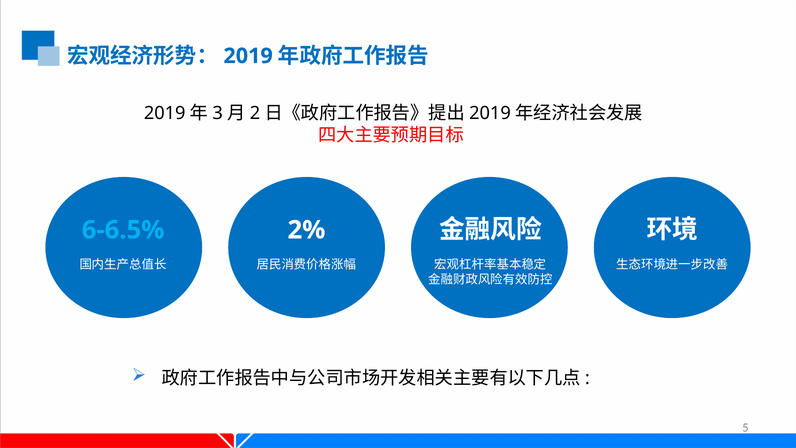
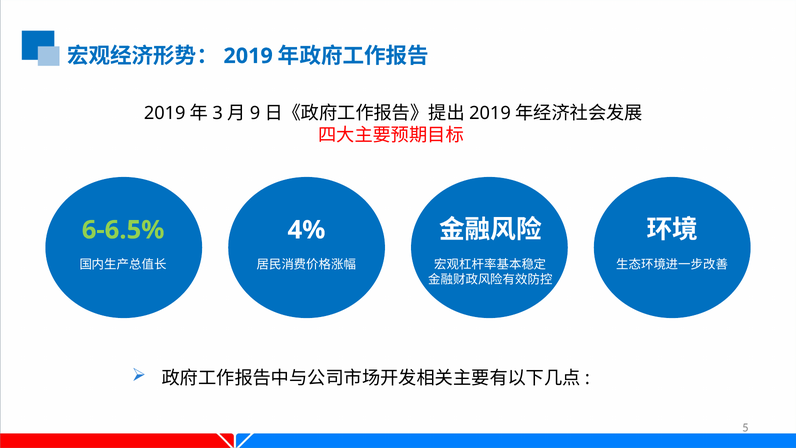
2: 2 -> 9
6-6.5% colour: light blue -> light green
2%: 2% -> 4%
